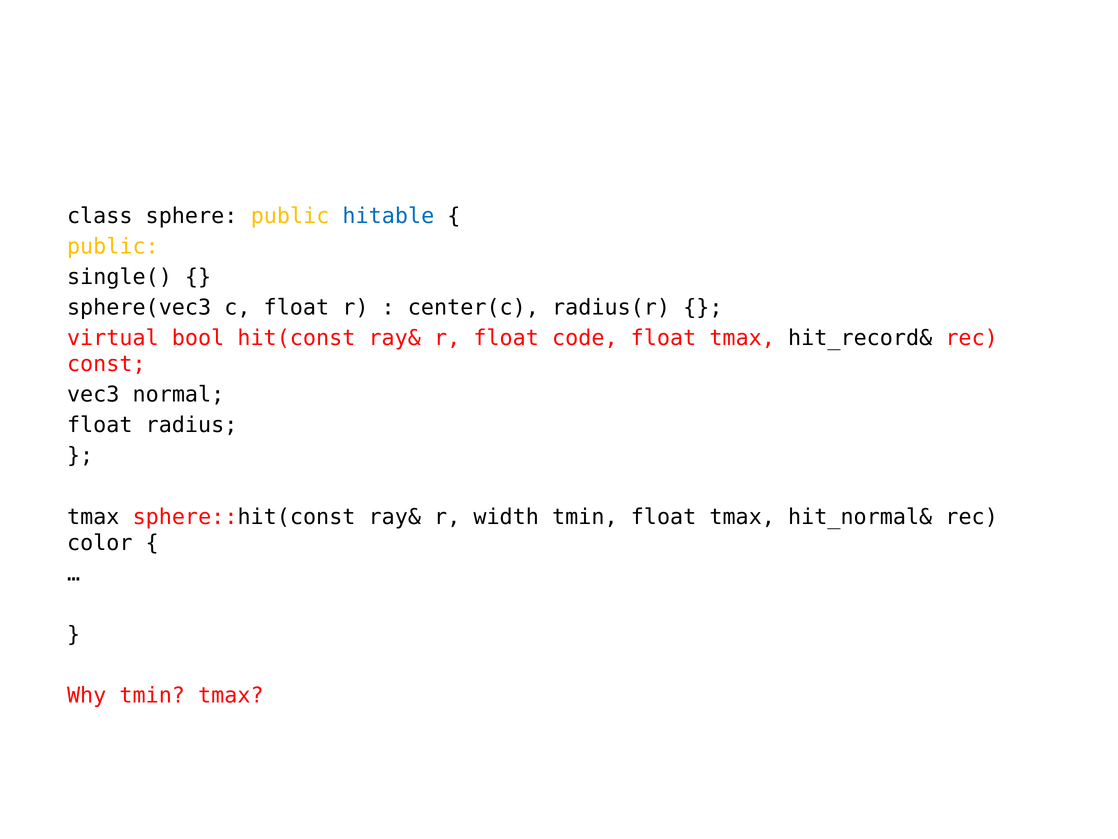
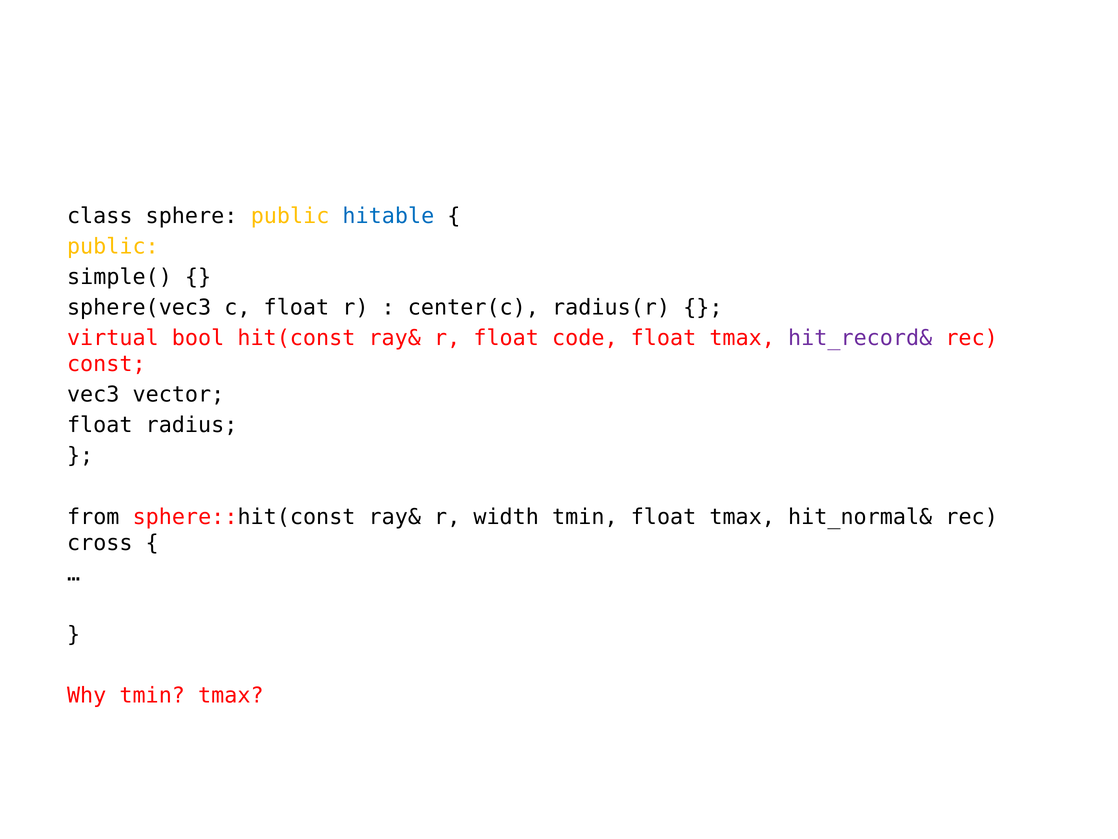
single(: single( -> simple(
hit_record& colour: black -> purple
normal: normal -> vector
tmax at (93, 517): tmax -> from
color: color -> cross
